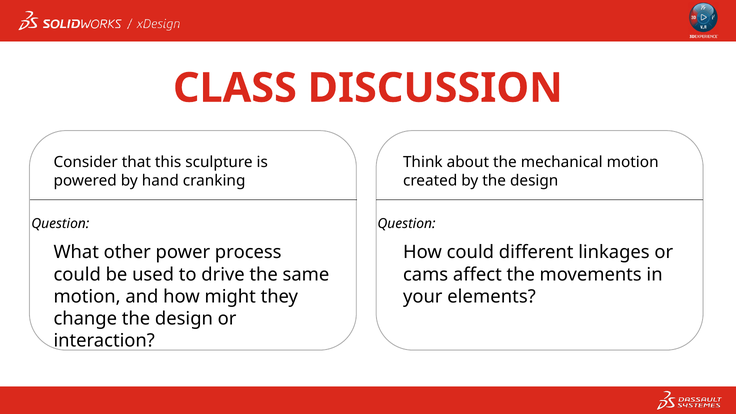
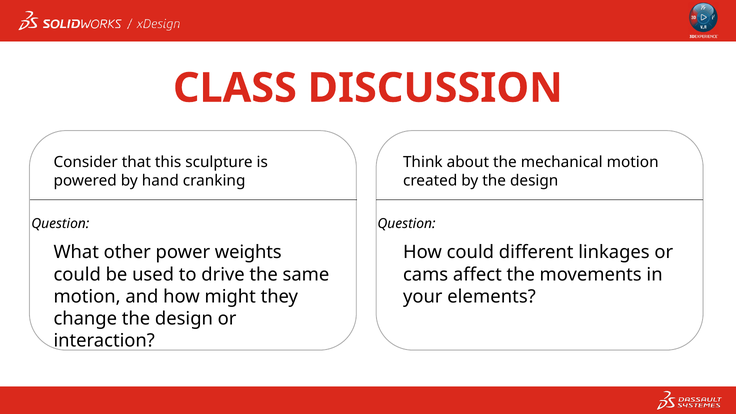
process: process -> weights
